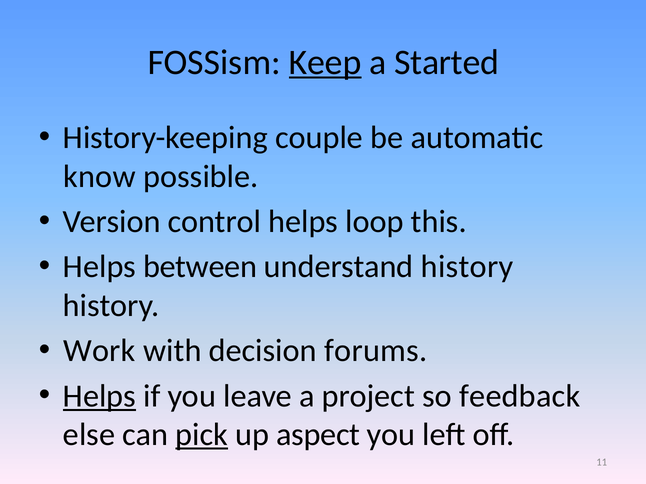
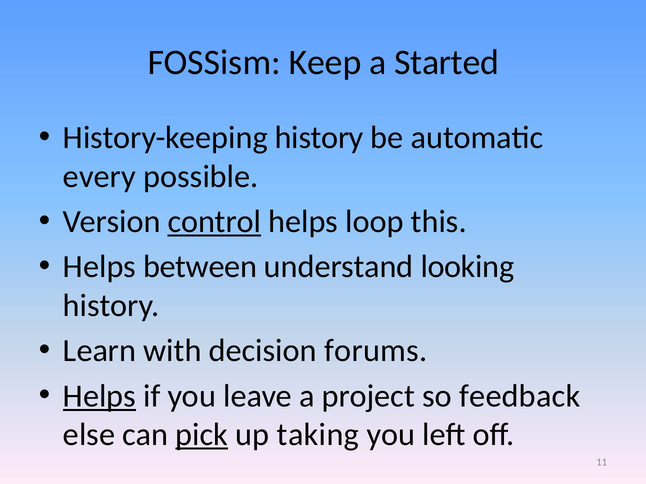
Keep underline: present -> none
History-keeping couple: couple -> history
know: know -> every
control underline: none -> present
understand history: history -> looking
Work: Work -> Learn
aspect: aspect -> taking
